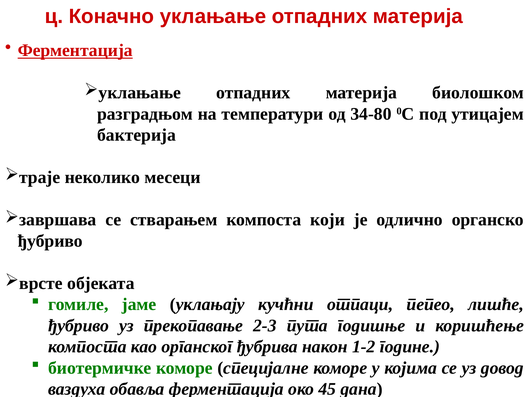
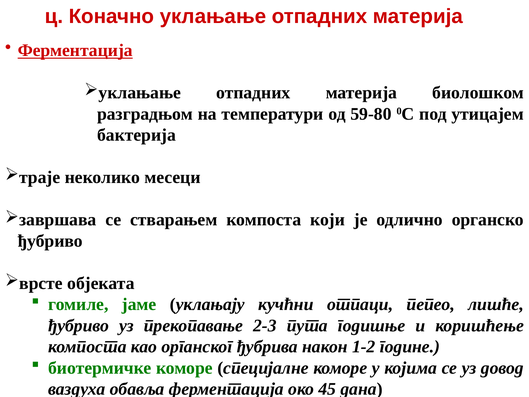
34-80: 34-80 -> 59-80
